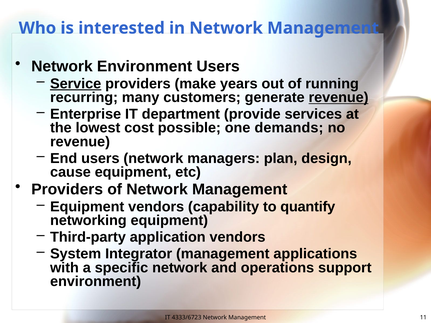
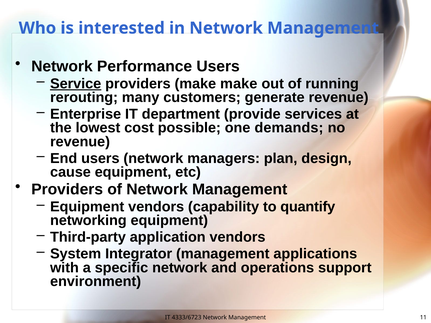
Network Environment: Environment -> Performance
make years: years -> make
recurring: recurring -> rerouting
revenue at (339, 98) underline: present -> none
